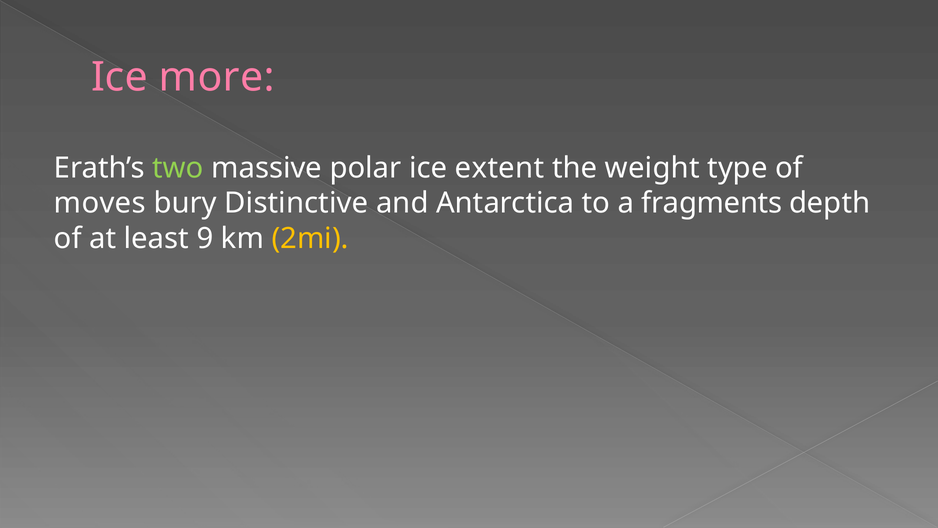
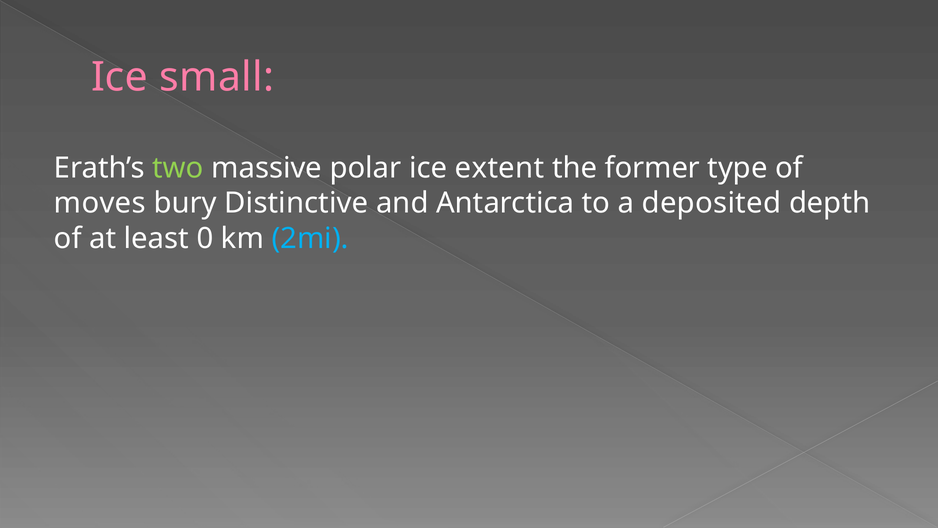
more: more -> small
weight: weight -> former
fragments: fragments -> deposited
9: 9 -> 0
2mi colour: yellow -> light blue
